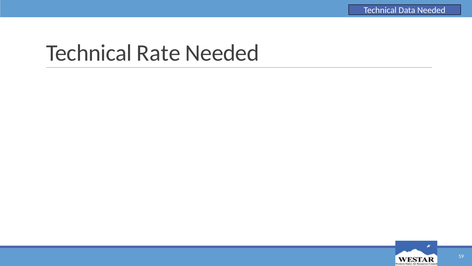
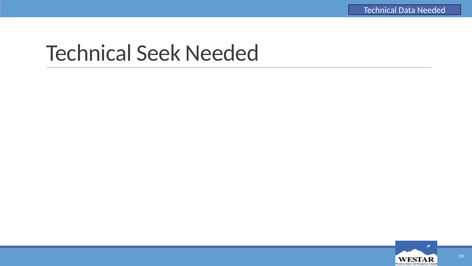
Rate: Rate -> Seek
